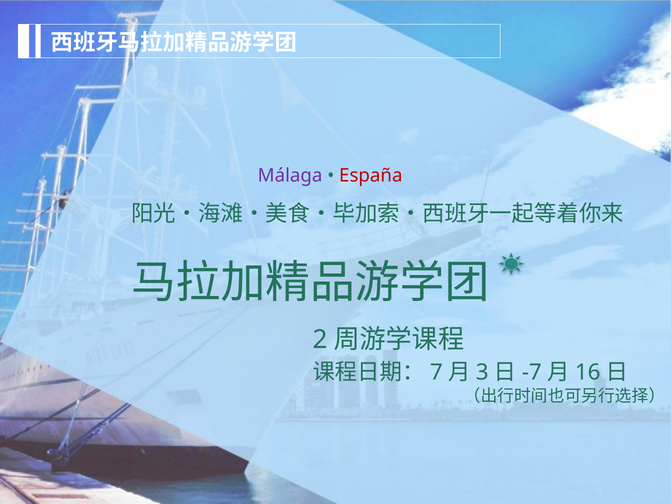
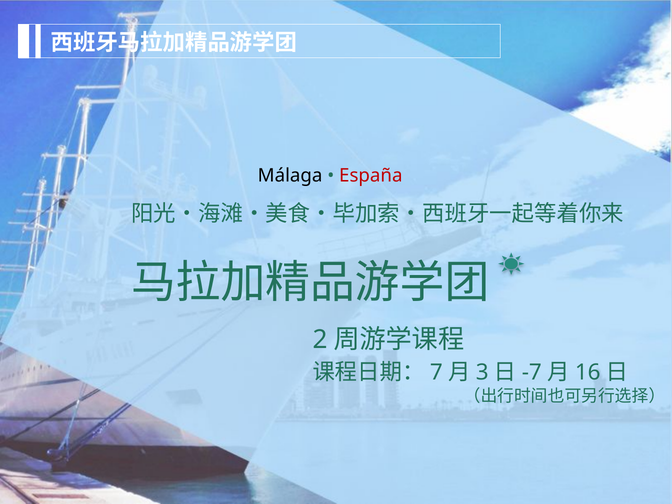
Málaga colour: purple -> black
